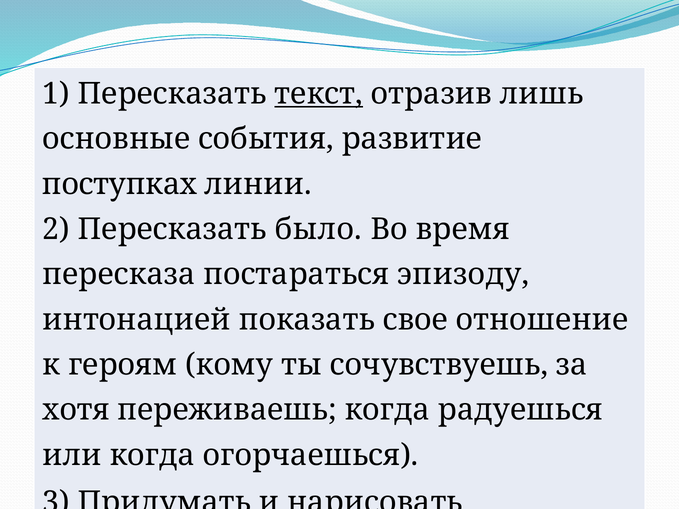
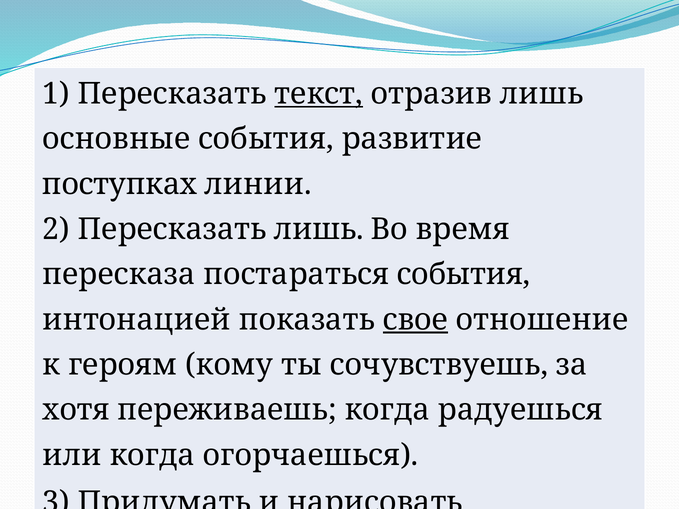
Пересказать было: было -> лишь
постараться эпизоду: эпизоду -> события
свое underline: none -> present
